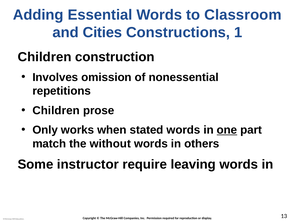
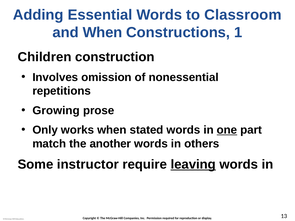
and Cities: Cities -> When
Children at (56, 111): Children -> Growing
without: without -> another
leaving underline: none -> present
